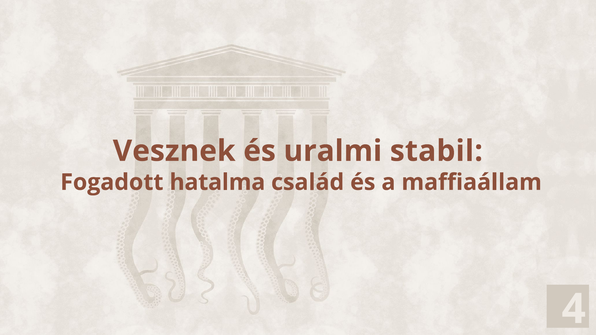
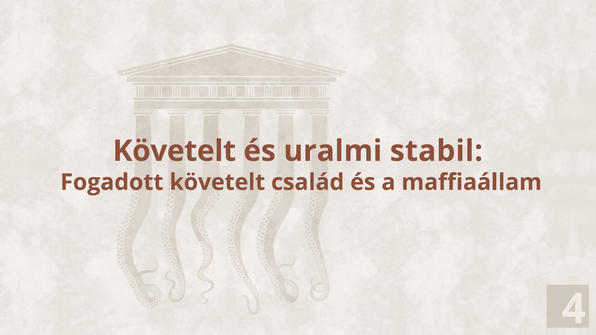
Vesznek at (174, 151): Vesznek -> Követelt
Fogadott hatalma: hatalma -> követelt
